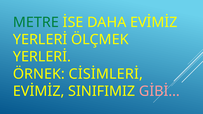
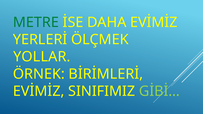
YERLERİ at (42, 57): YERLERİ -> YOLLAR
CİSİMLERİ: CİSİMLERİ -> BİRİMLERİ
GİBİ… colour: pink -> light green
